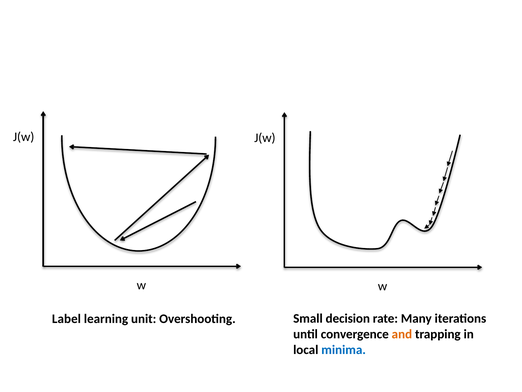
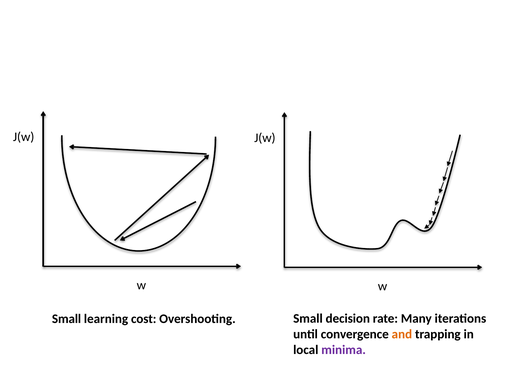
Label at (66, 319): Label -> Small
unit: unit -> cost
minima colour: blue -> purple
